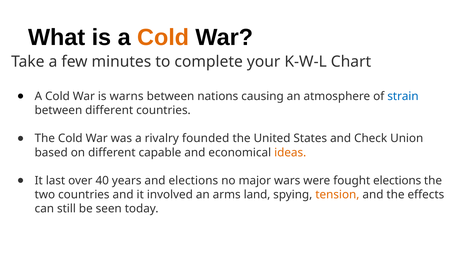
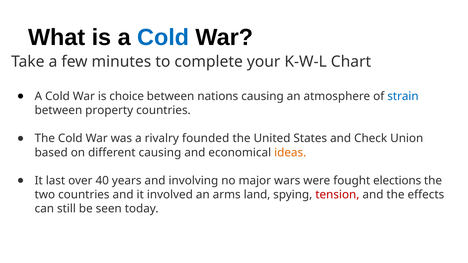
Cold at (163, 37) colour: orange -> blue
warns: warns -> choice
between different: different -> property
different capable: capable -> causing
and elections: elections -> involving
tension colour: orange -> red
